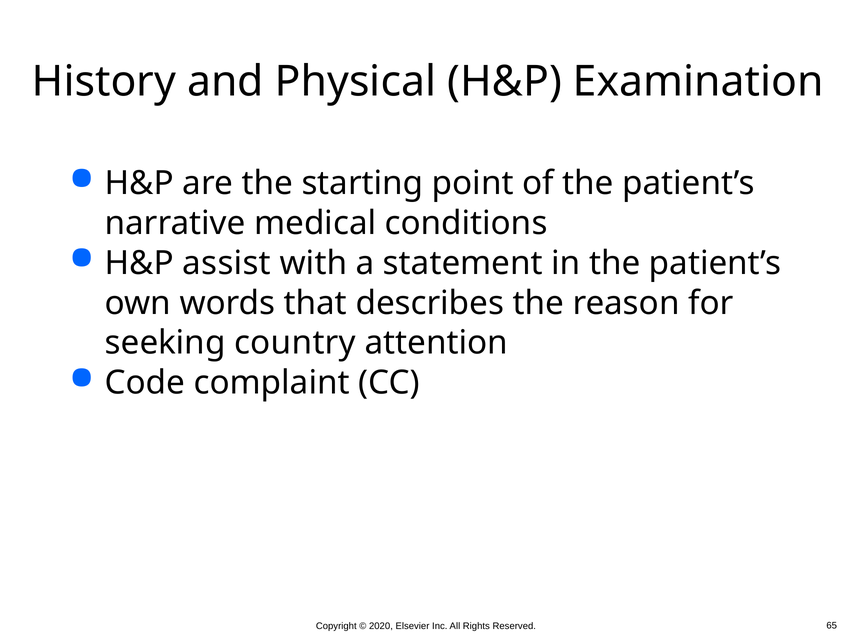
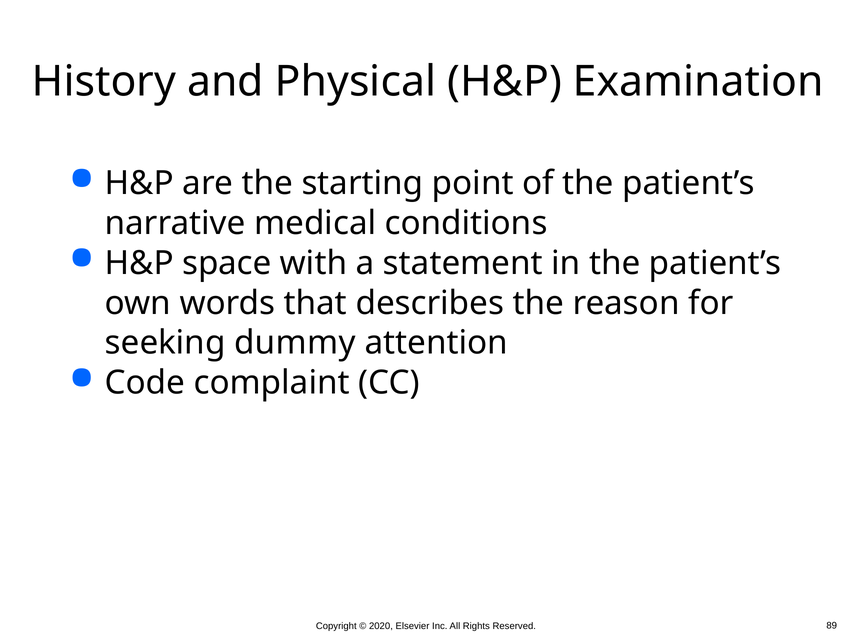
assist: assist -> space
country: country -> dummy
65: 65 -> 89
